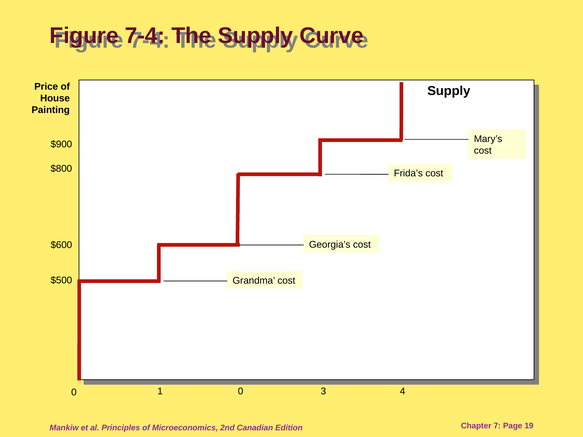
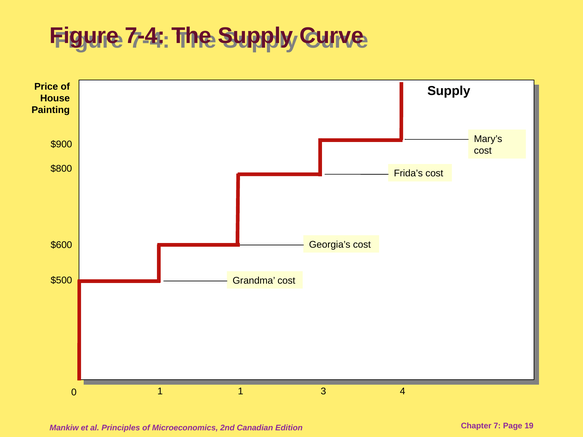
1 0: 0 -> 1
